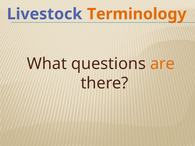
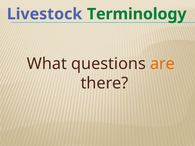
Terminology colour: orange -> green
